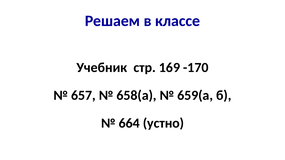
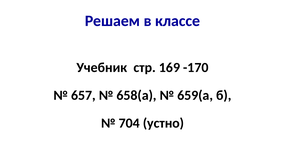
664: 664 -> 704
